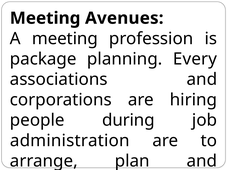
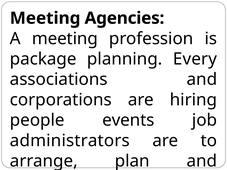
Avenues: Avenues -> Agencies
during: during -> events
administration: administration -> administrators
